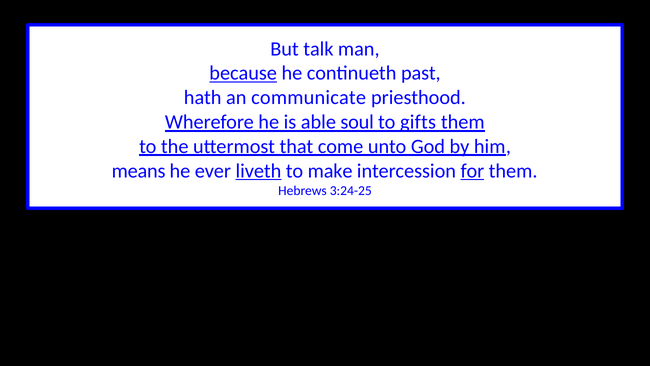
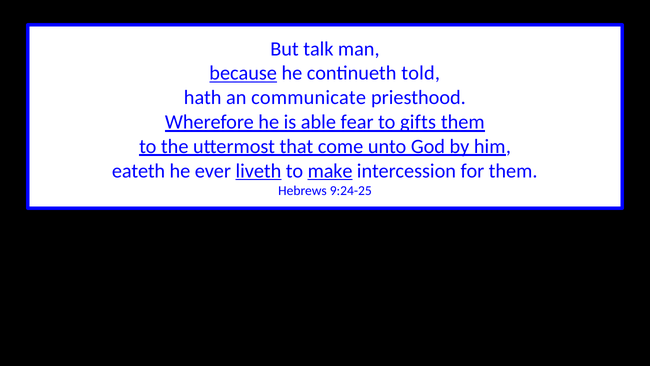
past: past -> told
soul: soul -> fear
means: means -> eateth
make underline: none -> present
for underline: present -> none
3:24-25: 3:24-25 -> 9:24-25
